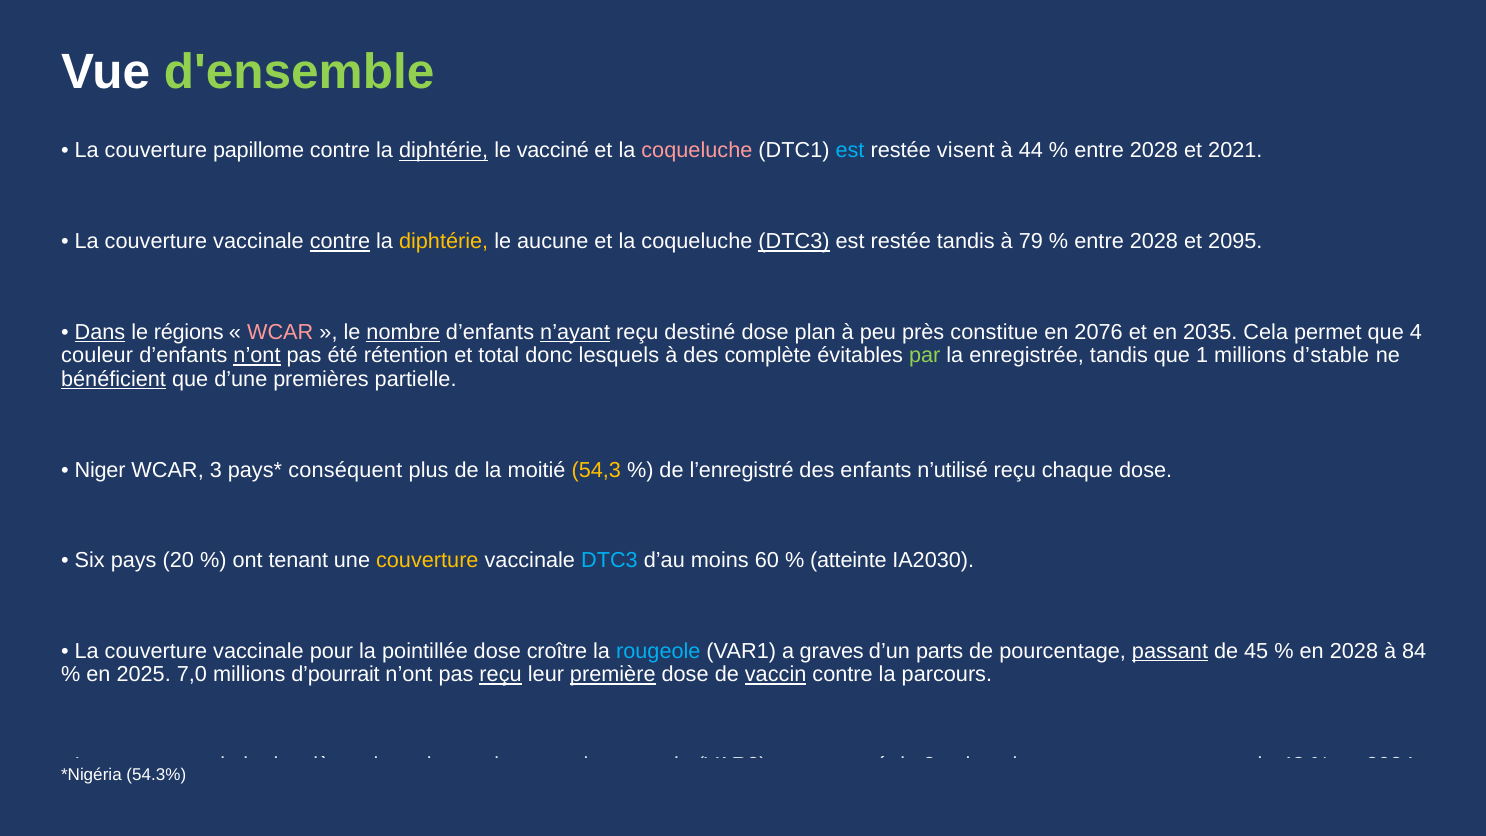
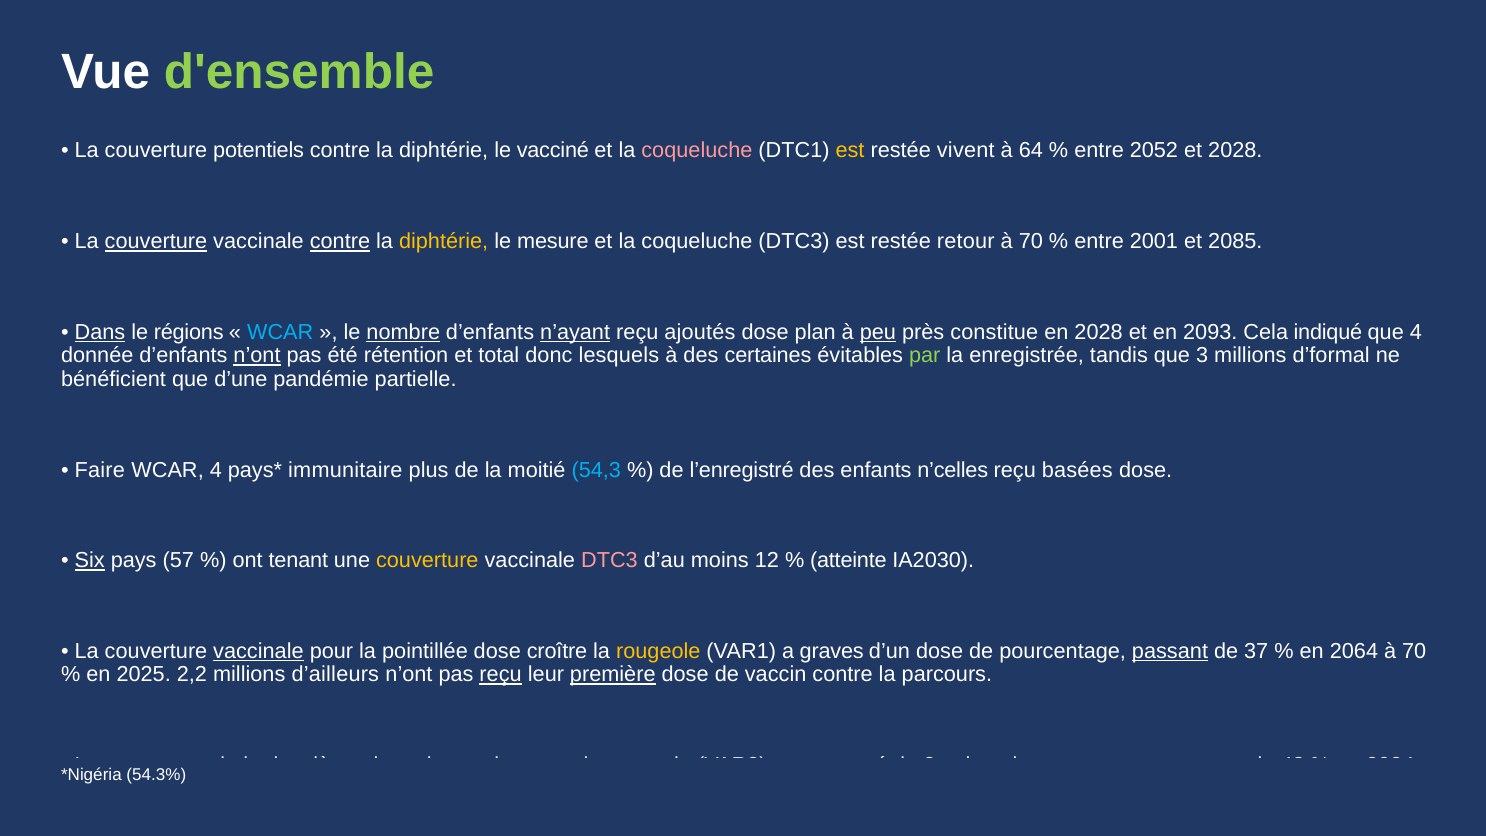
papillome: papillome -> potentiels
diphtérie at (444, 151) underline: present -> none
est at (850, 151) colour: light blue -> yellow
visent: visent -> vivent
44: 44 -> 64
2028 at (1154, 151): 2028 -> 2052
et 2021: 2021 -> 2028
couverture at (156, 242) underline: none -> present
aucune: aucune -> mesure
DTC3 at (794, 242) underline: present -> none
restée tandis: tandis -> retour
79 at (1031, 242): 79 -> 70
2028 at (1154, 242): 2028 -> 2001
2095: 2095 -> 2085
WCAR at (280, 332) colour: pink -> light blue
destiné: destiné -> ajoutés
peu underline: none -> present
en 2076: 2076 -> 2028
2035: 2035 -> 2093
permet: permet -> indiqué
couleur: couleur -> donnée
complète: complète -> certaines
1: 1 -> 3
d’stable: d’stable -> d’formal
bénéficient underline: present -> none
premières: premières -> pandémie
Niger: Niger -> Faire
WCAR 3: 3 -> 4
conséquent: conséquent -> immunitaire
54,3 colour: yellow -> light blue
n’utilisé: n’utilisé -> n’celles
chaque: chaque -> basées
Six underline: none -> present
20: 20 -> 57
DTC3 at (609, 560) colour: light blue -> pink
60: 60 -> 12
vaccinale at (258, 651) underline: none -> present
rougeole at (658, 651) colour: light blue -> yellow
d’un parts: parts -> dose
de 45: 45 -> 37
en 2028: 2028 -> 2064
84 at (1414, 651): 84 -> 70
7,0: 7,0 -> 2,2
d’pourrait: d’pourrait -> d’ailleurs
vaccin at (776, 675) underline: present -> none
